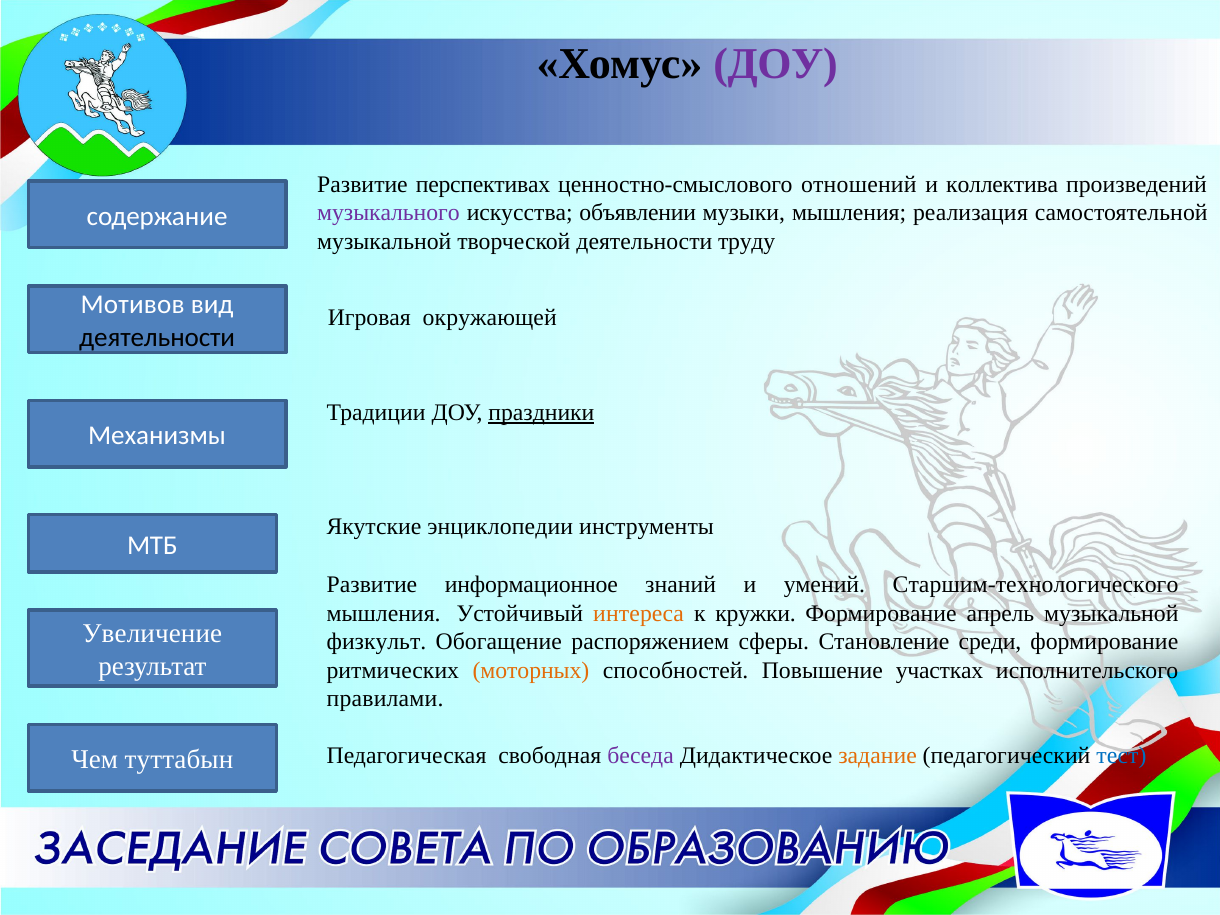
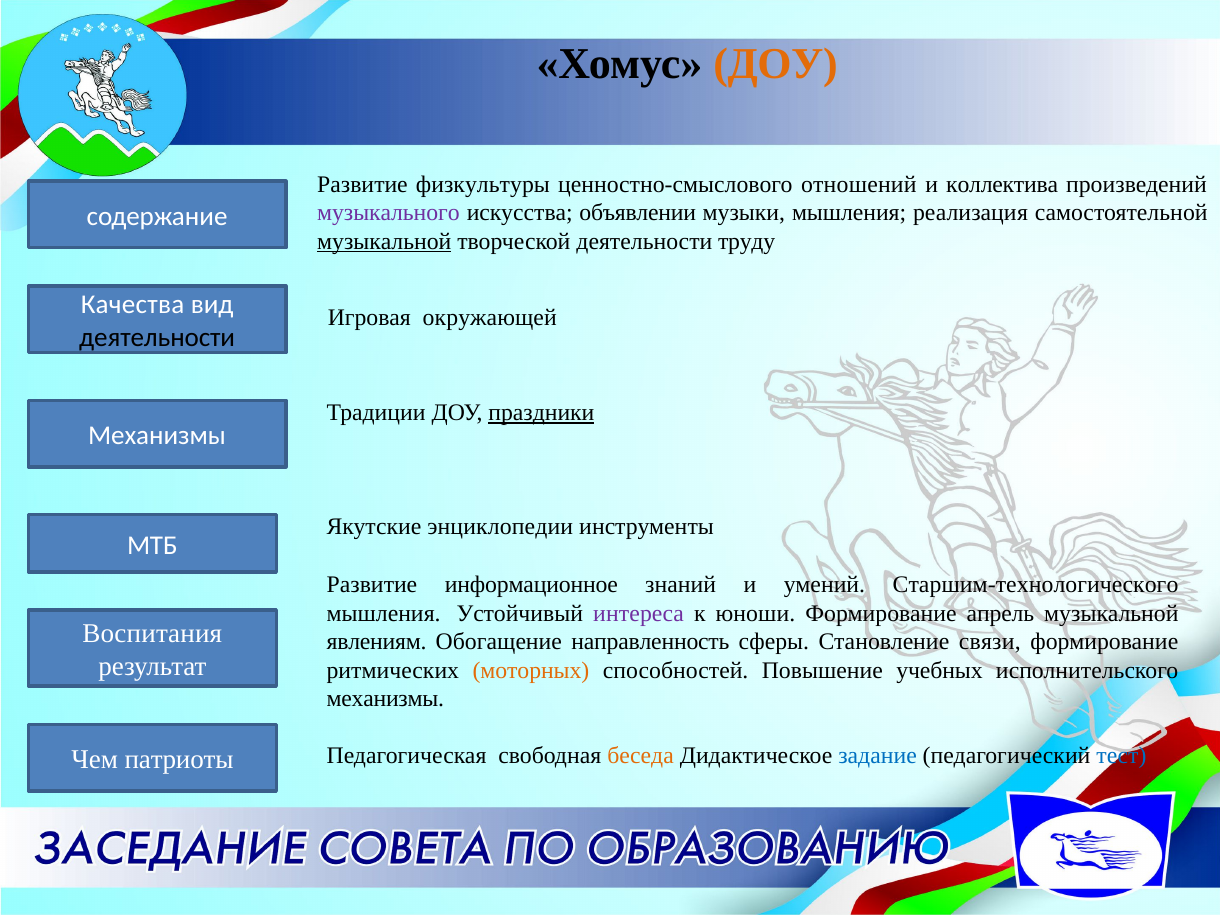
ДОУ at (776, 64) colour: purple -> orange
перспективах: перспективах -> физкультуры
музыкальной at (384, 241) underline: none -> present
Мотивов: Мотивов -> Качества
интереса colour: orange -> purple
кружки: кружки -> юноши
Увеличение: Увеличение -> Воспитания
физкульт: физкульт -> явлениям
распоряжением: распоряжением -> направленность
среди: среди -> связи
участках: участках -> учебных
правилами at (385, 699): правилами -> механизмы
беседа colour: purple -> orange
задание colour: orange -> blue
туттабын: туттабын -> патриоты
